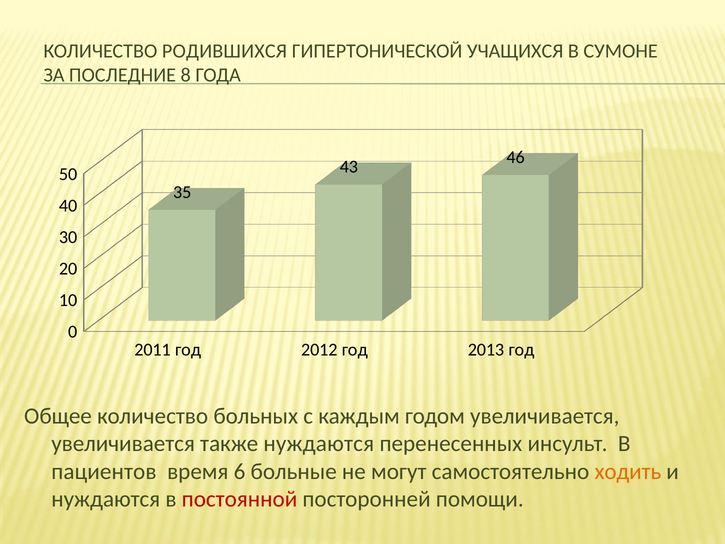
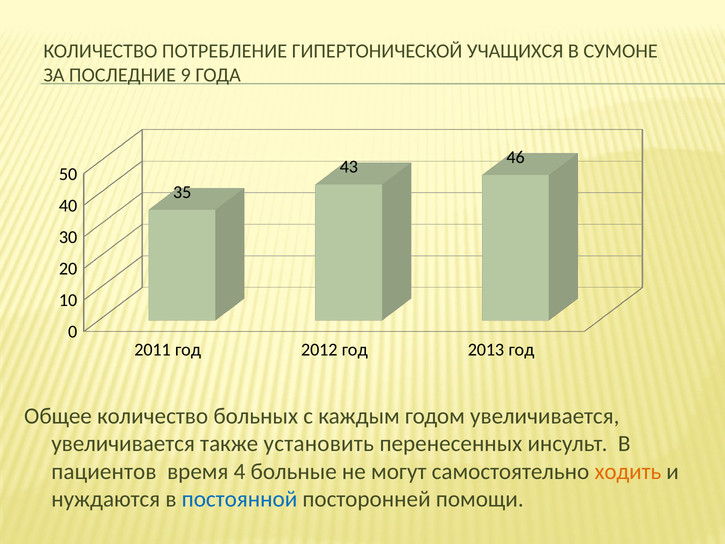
РОДИВШИХСЯ: РОДИВШИХСЯ -> ПОТРЕБЛЕНИЕ
8: 8 -> 9
также нуждаются: нуждаются -> установить
6: 6 -> 4
постоянной colour: red -> blue
